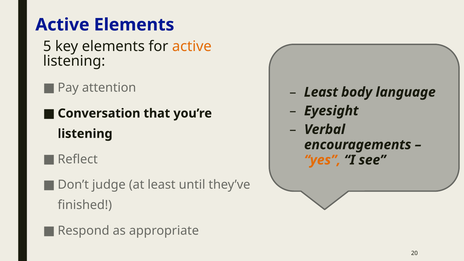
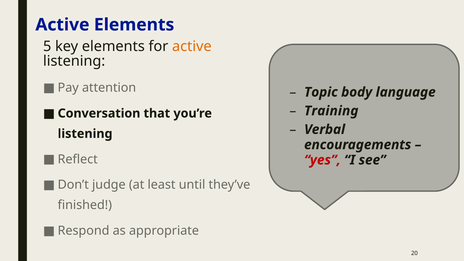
Least at (321, 92): Least -> Topic
Eyesight: Eyesight -> Training
yes colour: orange -> red
